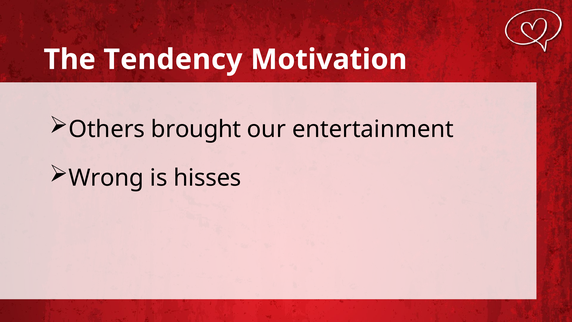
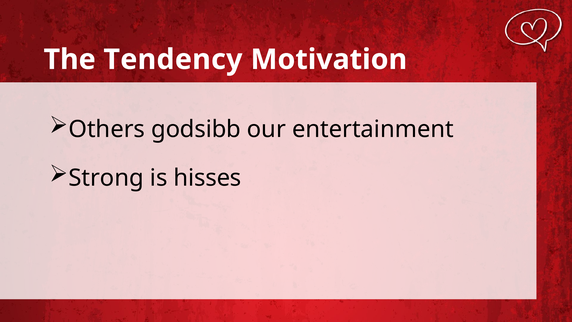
brought: brought -> godsibb
Wrong: Wrong -> Strong
